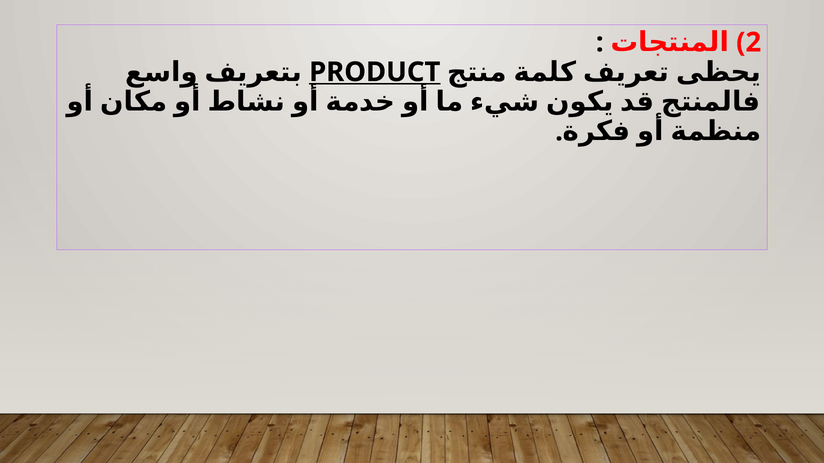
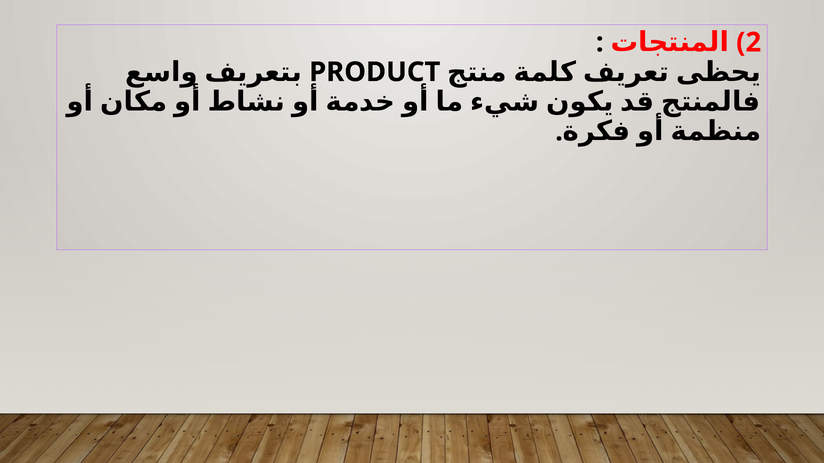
PRODUCT underline: present -> none
